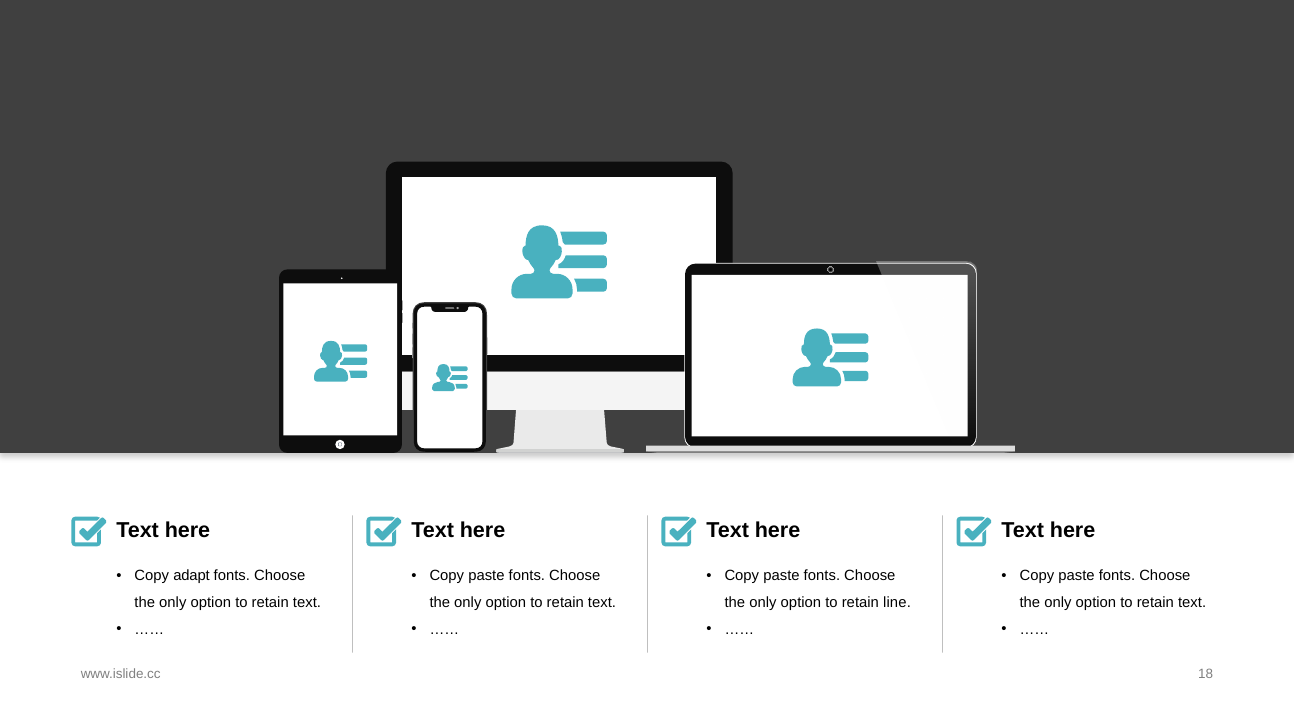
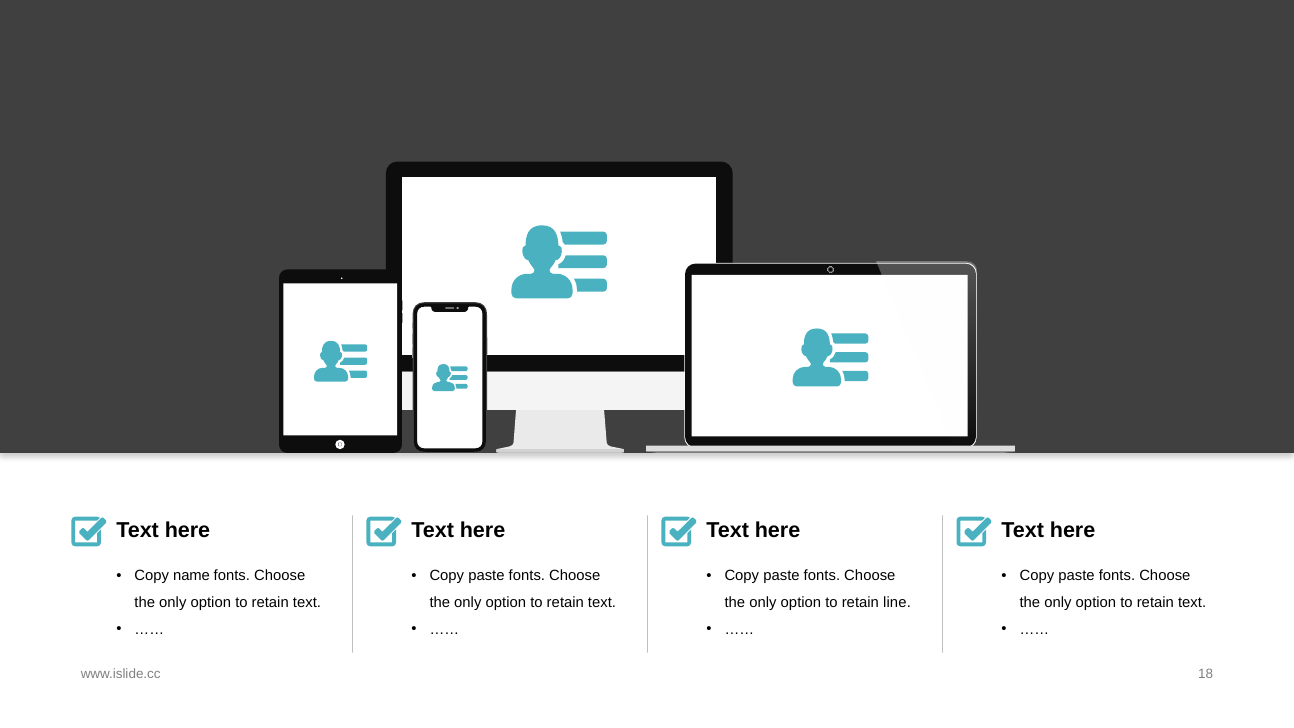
adapt: adapt -> name
